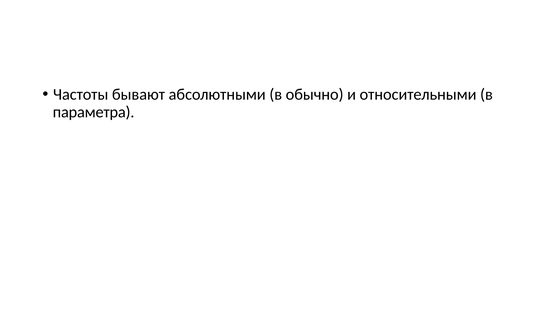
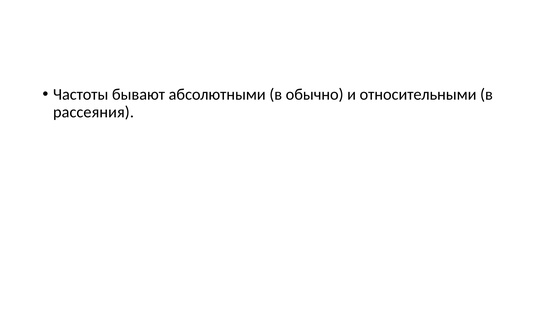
параметра: параметра -> рассеяния
